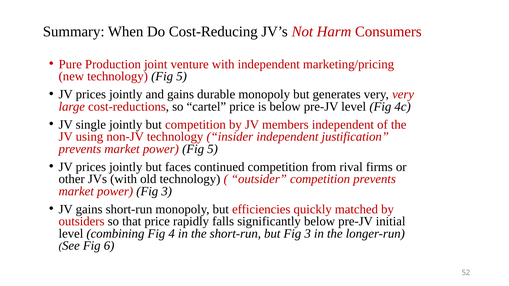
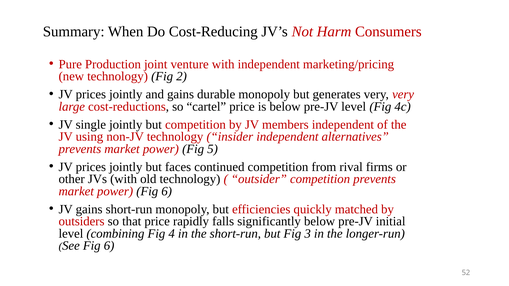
technology Fig 5: 5 -> 2
justification: justification -> alternatives
power Fig 3: 3 -> 6
